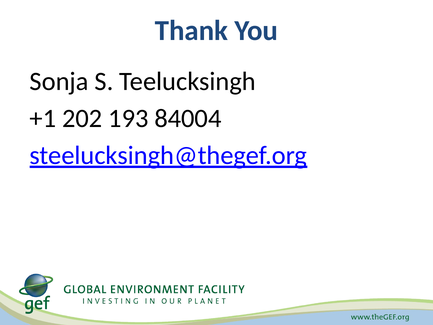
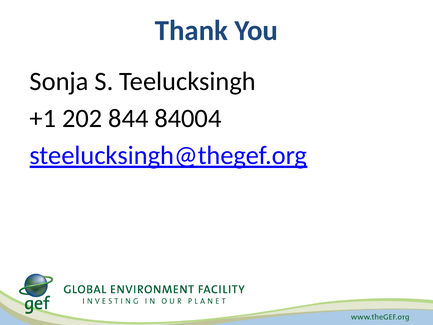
193: 193 -> 844
